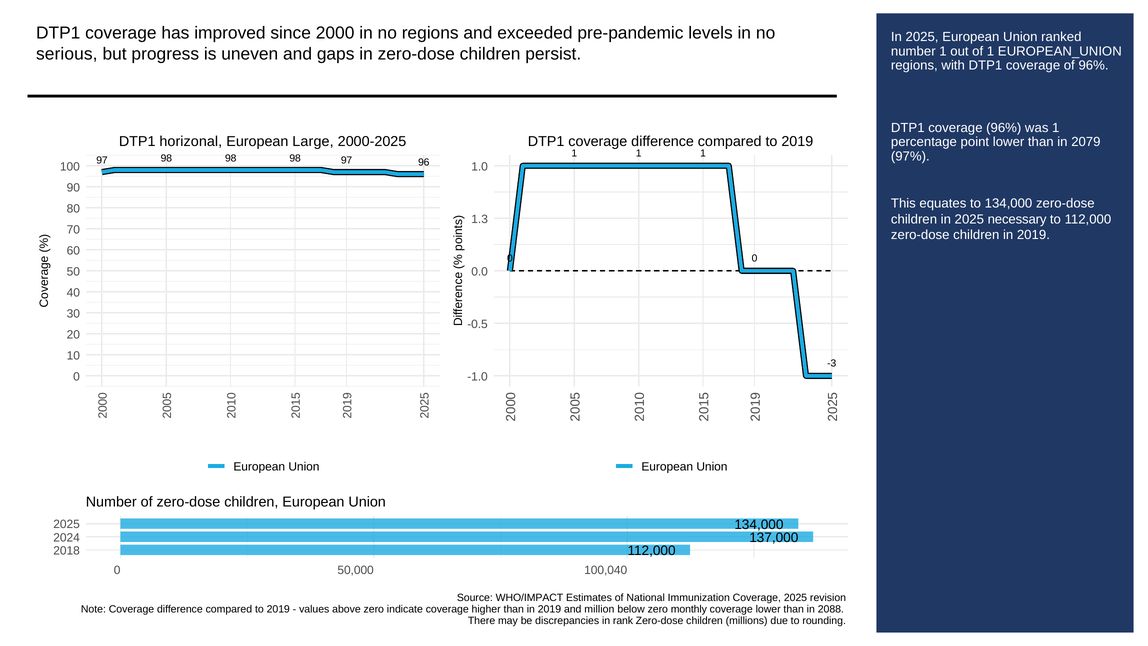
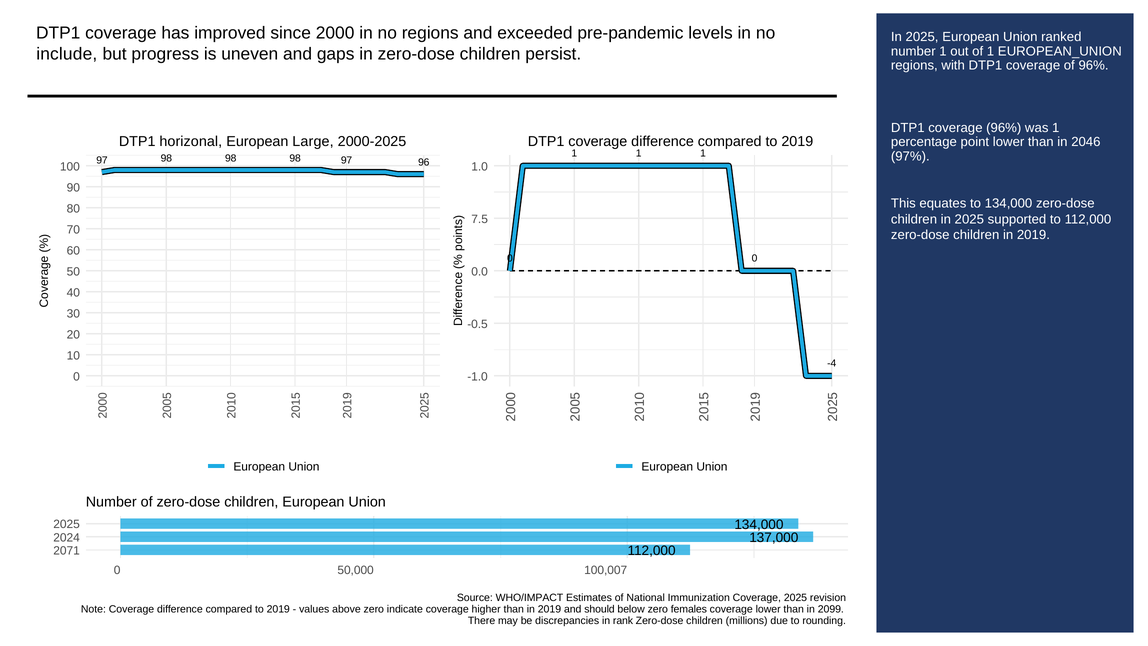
serious: serious -> include
2079: 2079 -> 2046
necessary: necessary -> supported
1.3: 1.3 -> 7.5
-3: -3 -> -4
2018: 2018 -> 2071
100,040: 100,040 -> 100,007
million: million -> should
monthly: monthly -> females
2088: 2088 -> 2099
